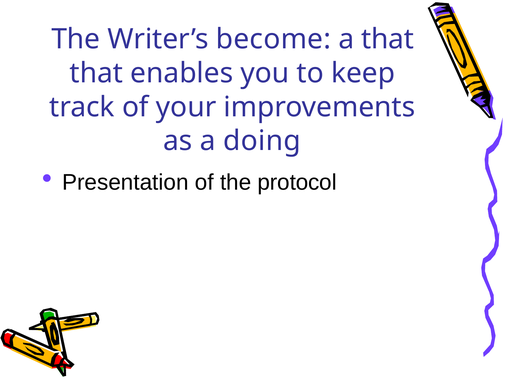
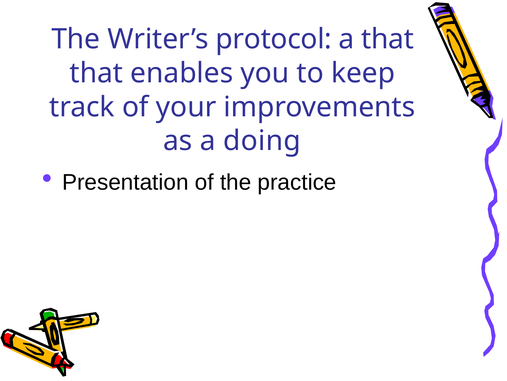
become: become -> protocol
protocol: protocol -> practice
